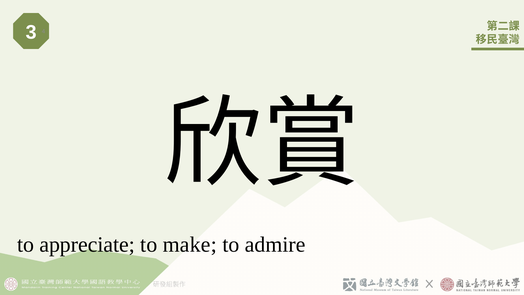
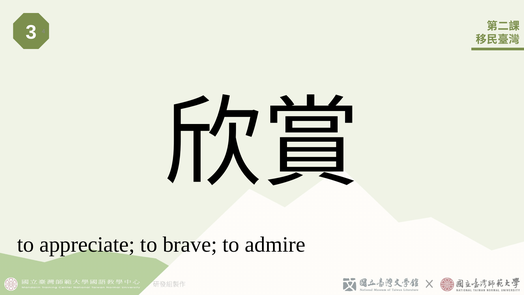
make: make -> brave
